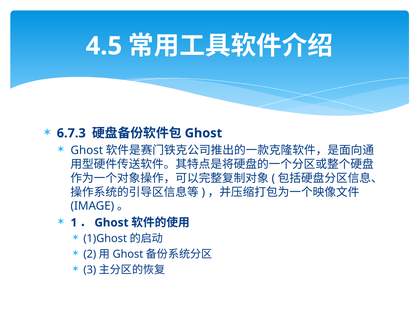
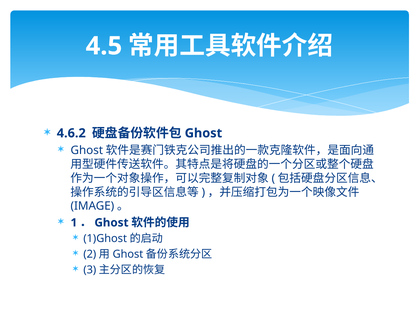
6.7.3: 6.7.3 -> 4.6.2
